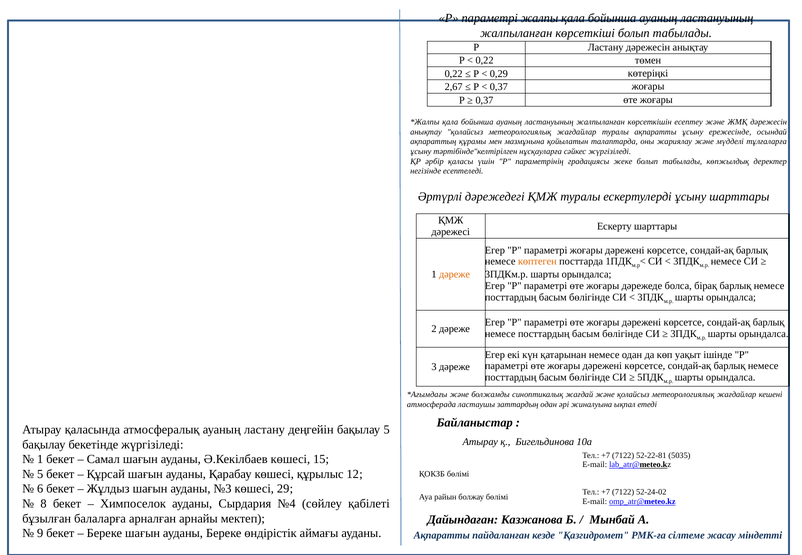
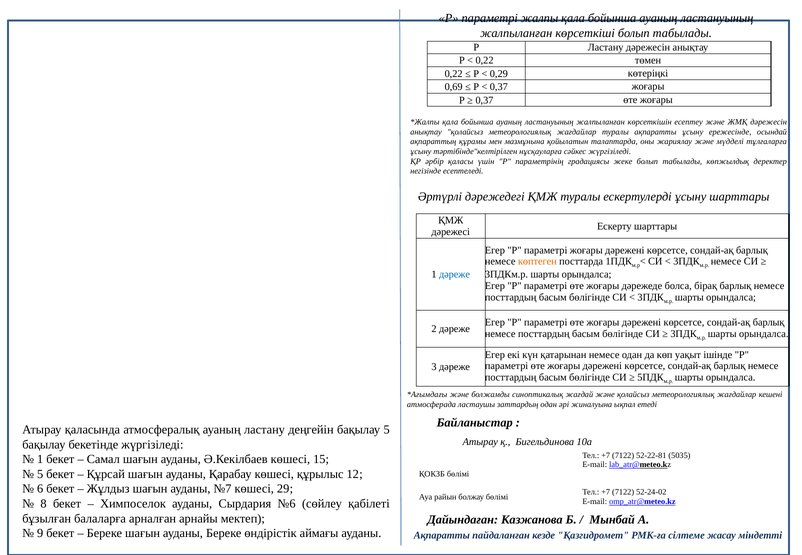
2,67: 2,67 -> 0,69
дәреже at (454, 275) colour: orange -> blue
№3: №3 -> №7
№4: №4 -> №6
